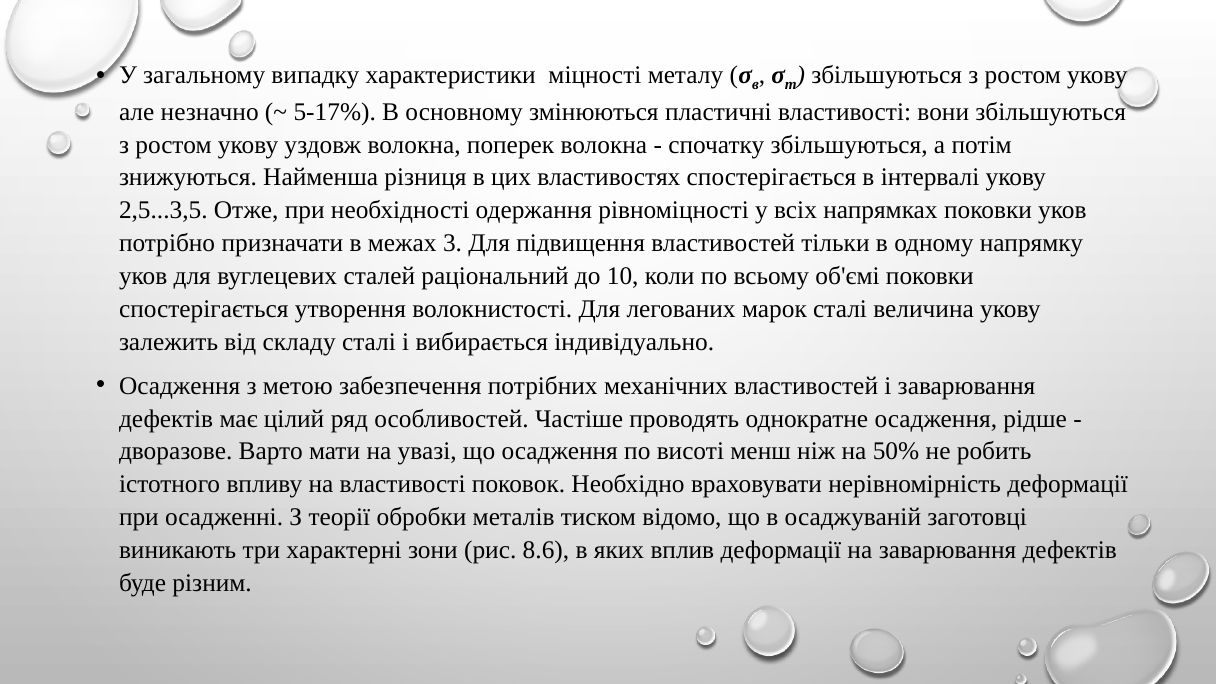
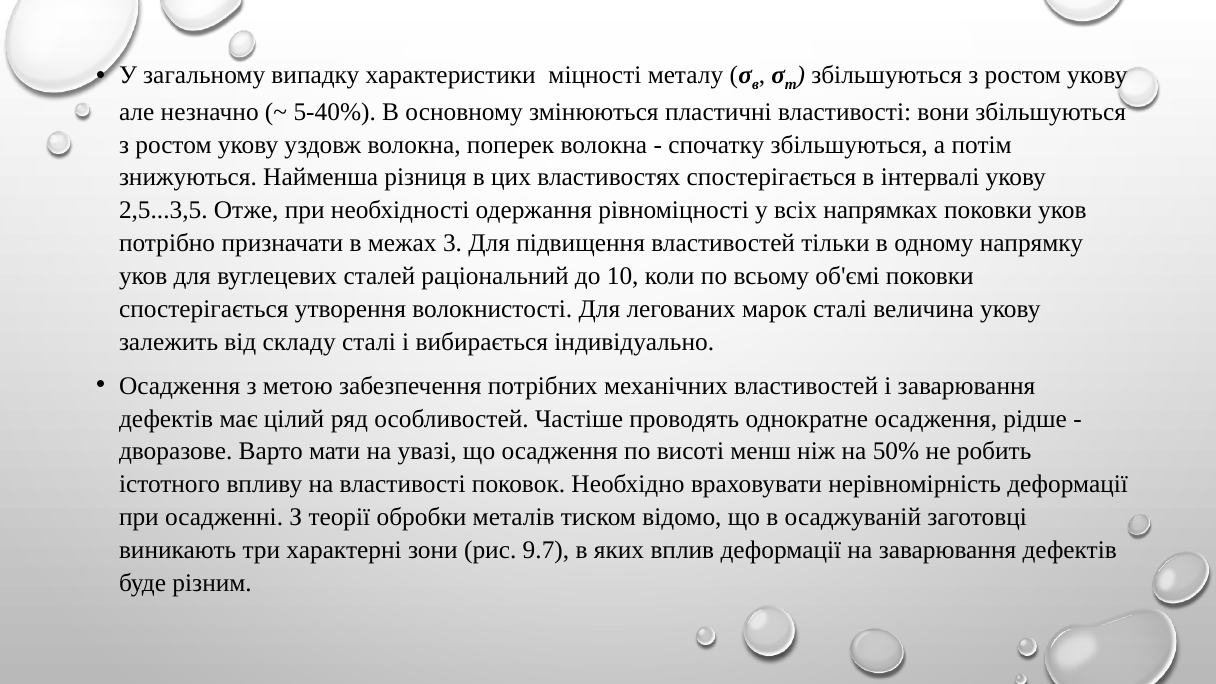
5-17%: 5-17% -> 5-40%
8.6: 8.6 -> 9.7
